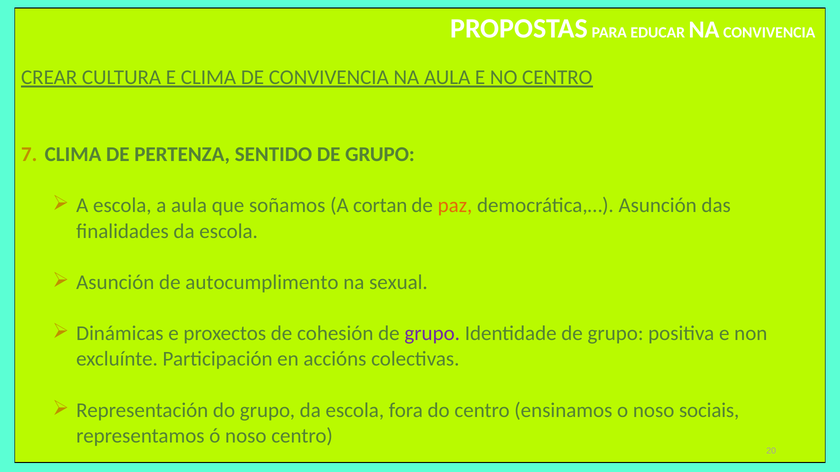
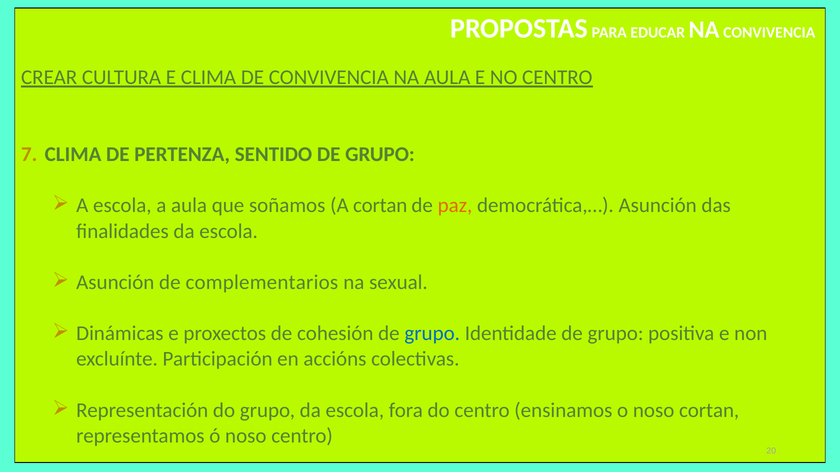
autocumplimento: autocumplimento -> complementarios
grupo at (432, 334) colour: purple -> blue
noso sociais: sociais -> cortan
